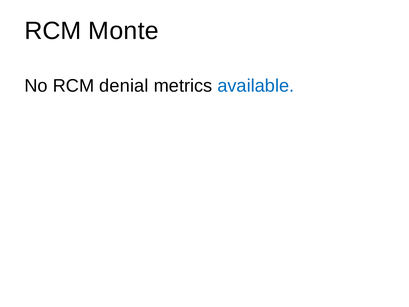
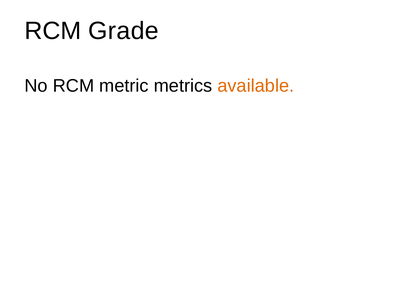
Monte: Monte -> Grade
denial: denial -> metric
available colour: blue -> orange
